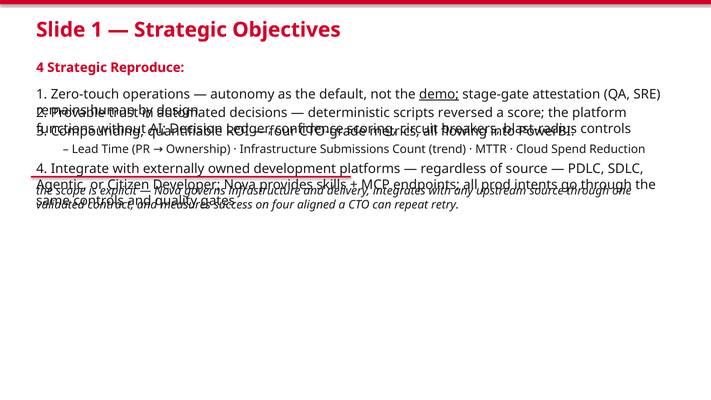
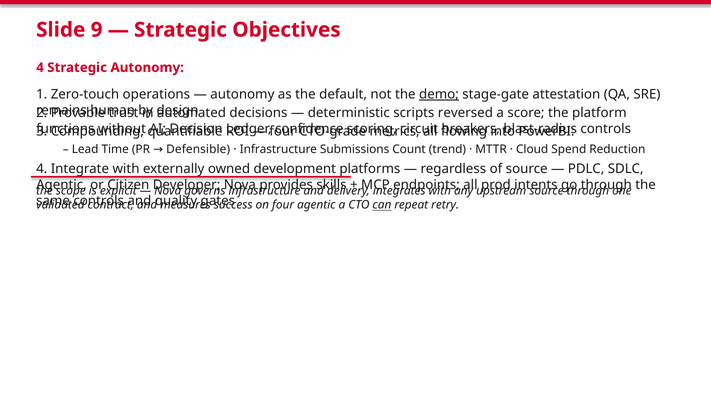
Slide 1: 1 -> 9
Strategic Reproduce: Reproduce -> Autonomy
Ownership: Ownership -> Defensible
four aligned: aligned -> agentic
can underline: none -> present
